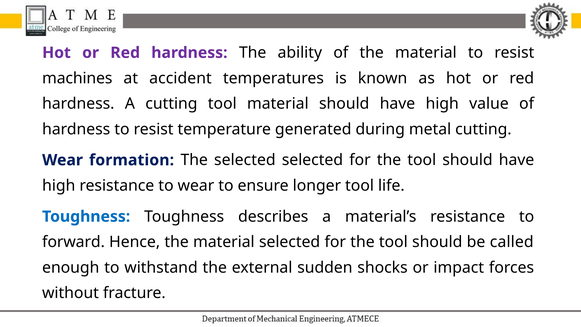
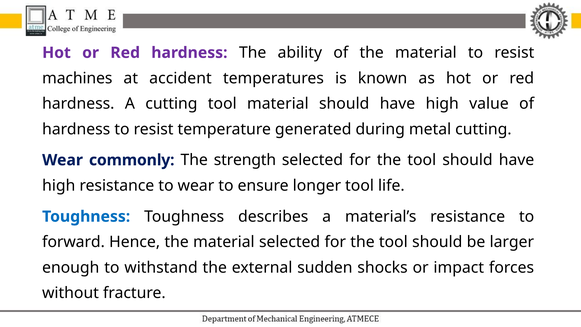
formation: formation -> commonly
The selected: selected -> strength
called: called -> larger
